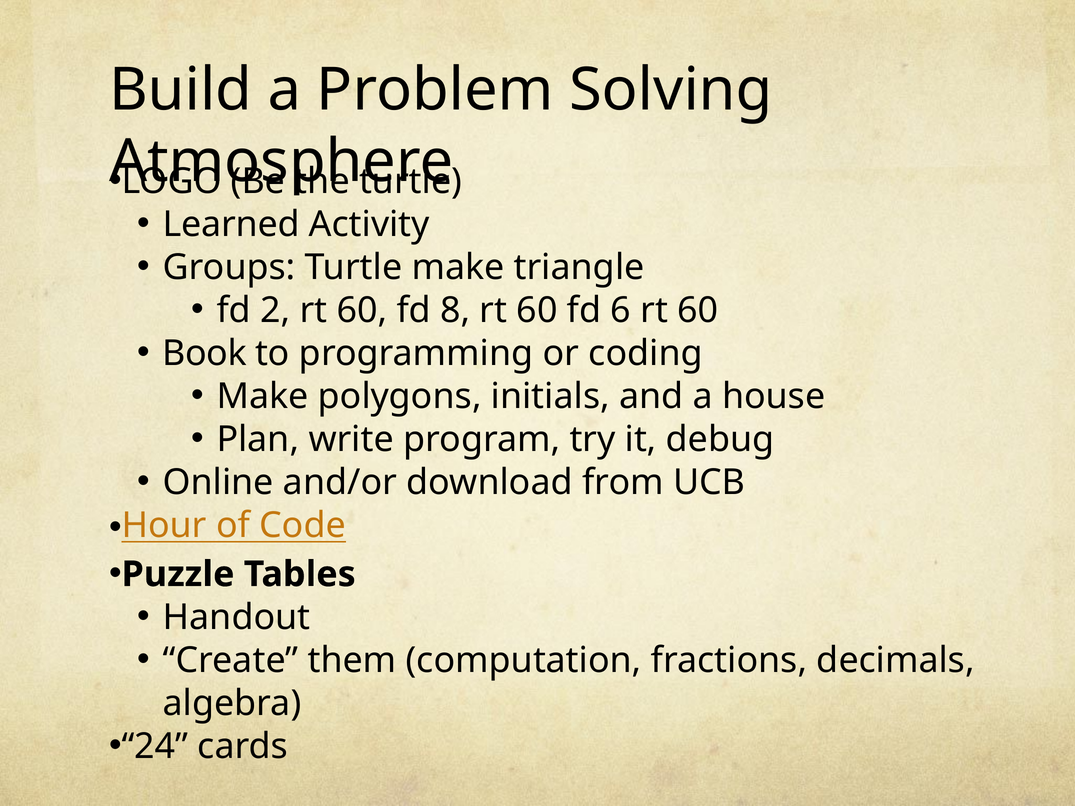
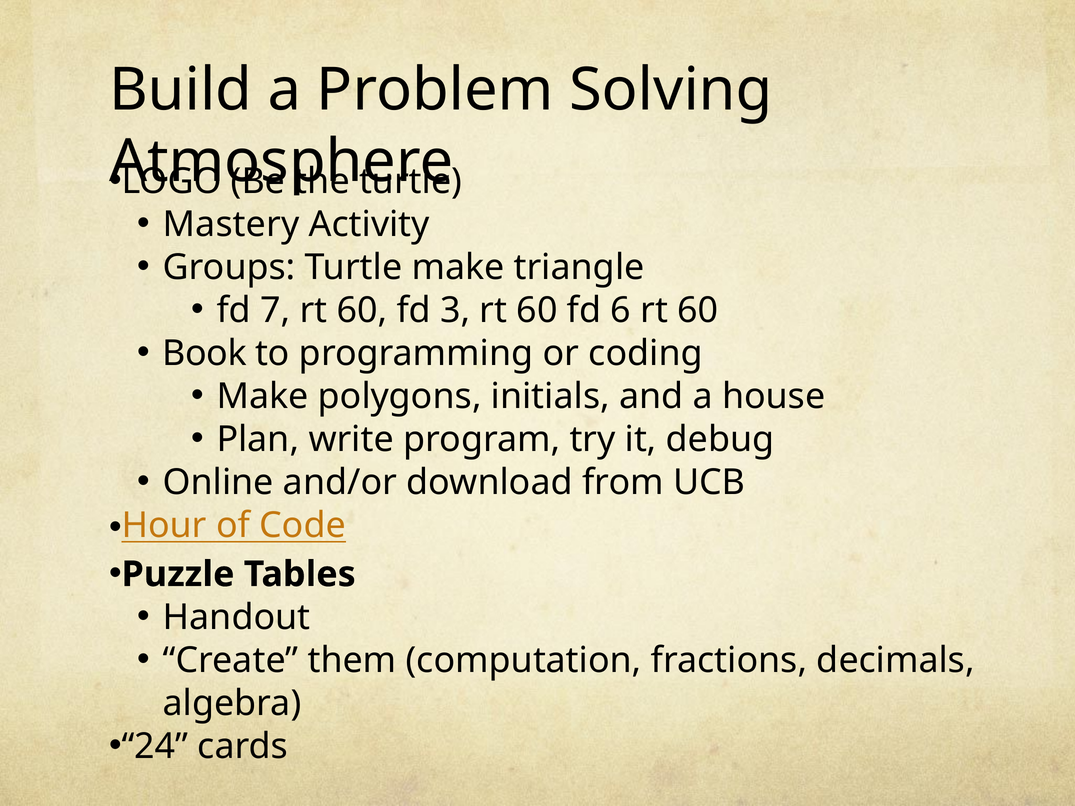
Learned: Learned -> Mastery
2: 2 -> 7
8: 8 -> 3
